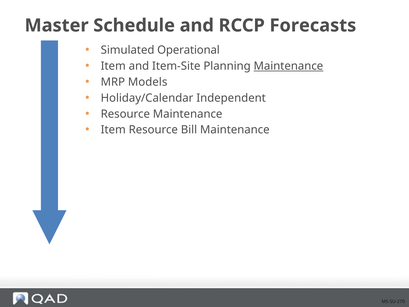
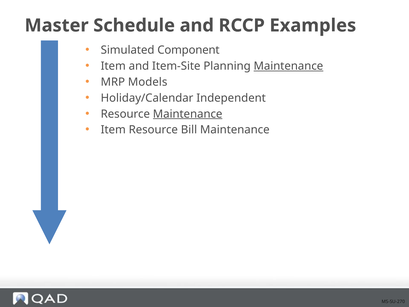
Forecasts: Forecasts -> Examples
Operational: Operational -> Component
Maintenance at (188, 114) underline: none -> present
